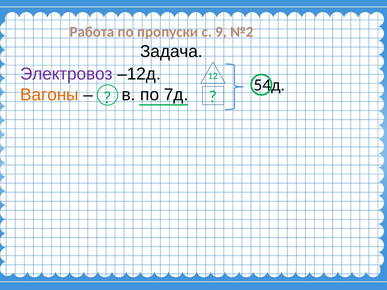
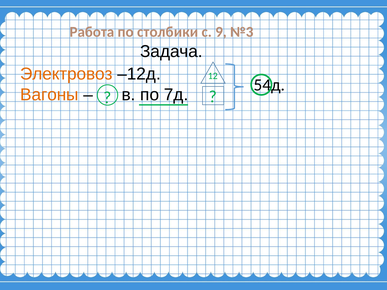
пропуски: пропуски -> столбики
№2: №2 -> №3
Электровоз colour: purple -> orange
